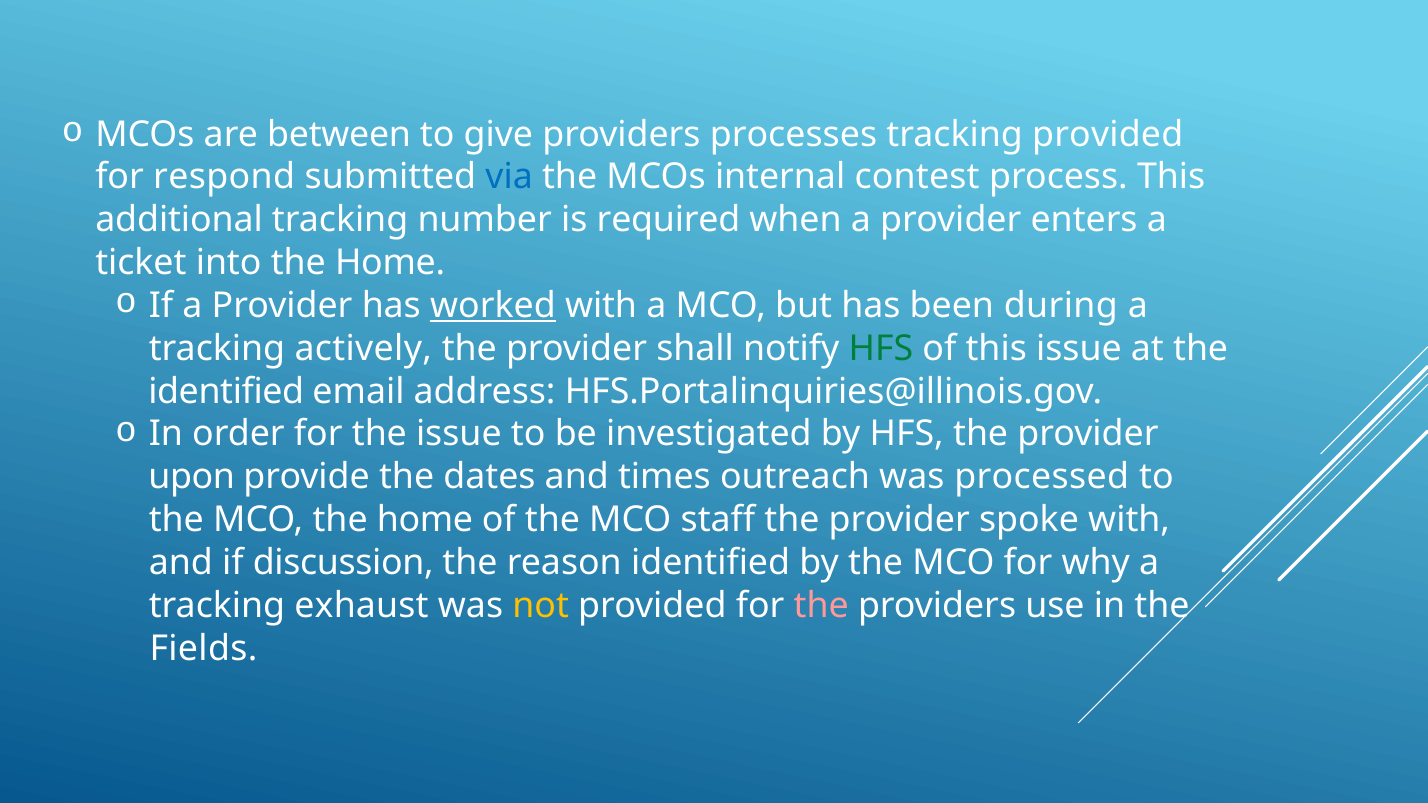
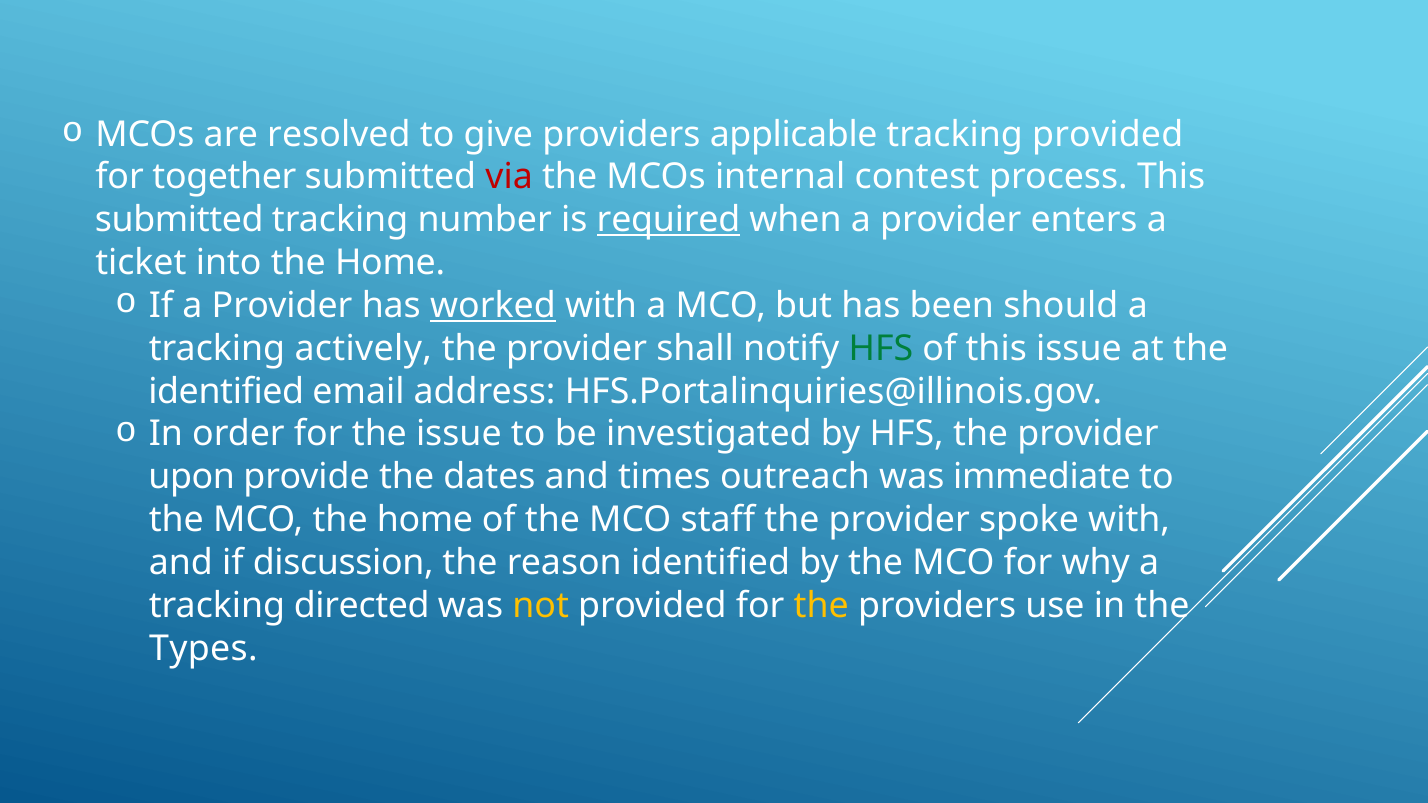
between: between -> resolved
processes: processes -> applicable
respond: respond -> together
via colour: blue -> red
additional at (179, 220): additional -> submitted
required underline: none -> present
during: during -> should
processed: processed -> immediate
exhaust: exhaust -> directed
the at (821, 606) colour: pink -> yellow
Fields: Fields -> Types
